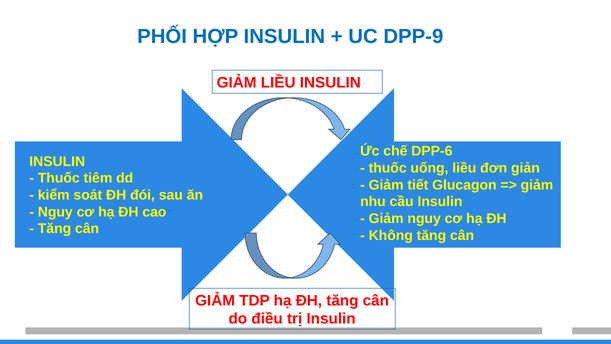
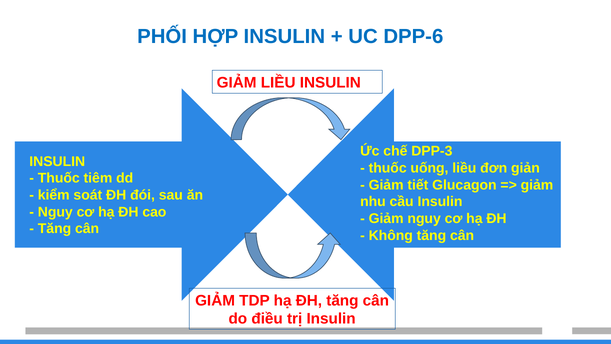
DPP-9: DPP-9 -> DPP-6
DPP-6: DPP-6 -> DPP-3
